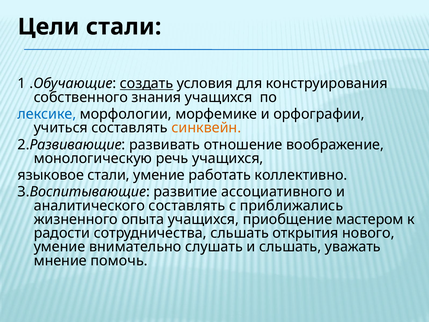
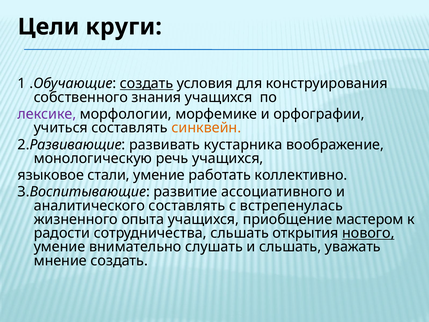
Цели стали: стали -> круги
лексике colour: blue -> purple
отношение: отношение -> кустарника
приближались: приближались -> встрепенулась
нового underline: none -> present
мнение помочь: помочь -> создать
